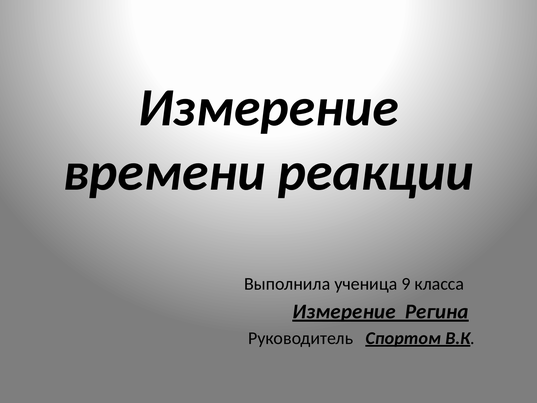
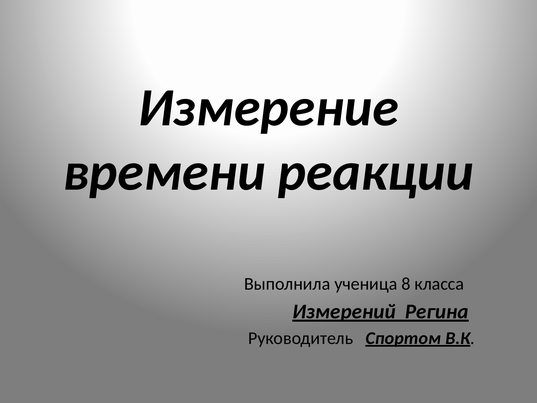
9: 9 -> 8
Измерение at (344, 311): Измерение -> Измерений
